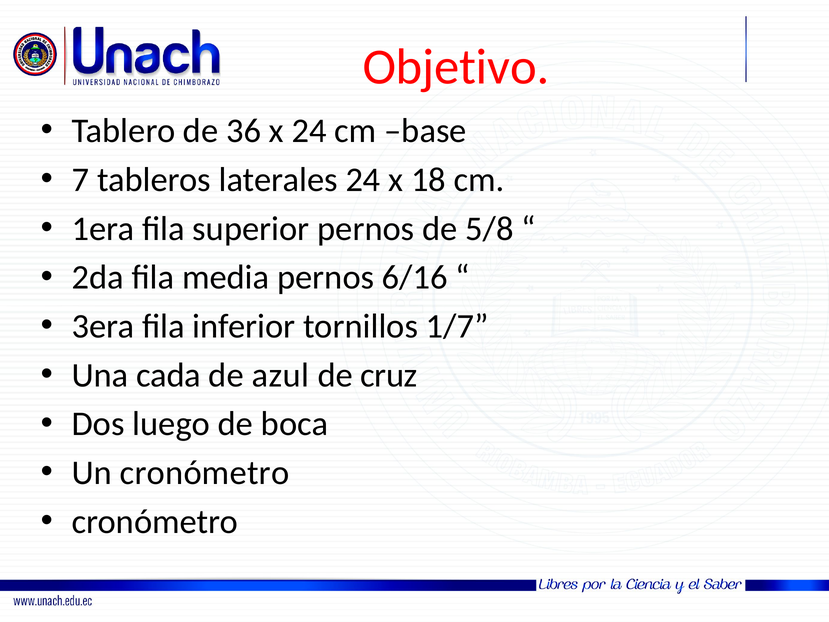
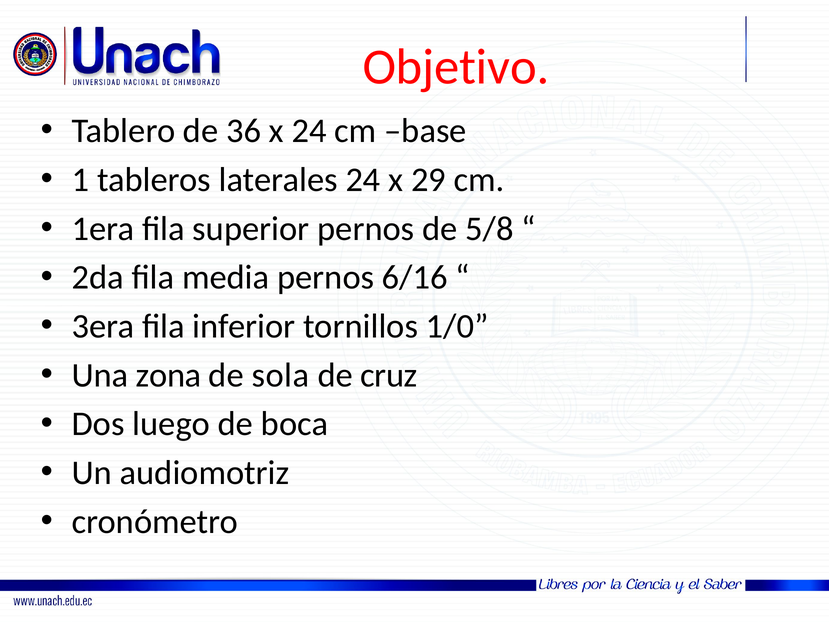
7: 7 -> 1
18: 18 -> 29
1/7: 1/7 -> 1/0
cada: cada -> zona
azul: azul -> sola
Un cronómetro: cronómetro -> audiomotriz
